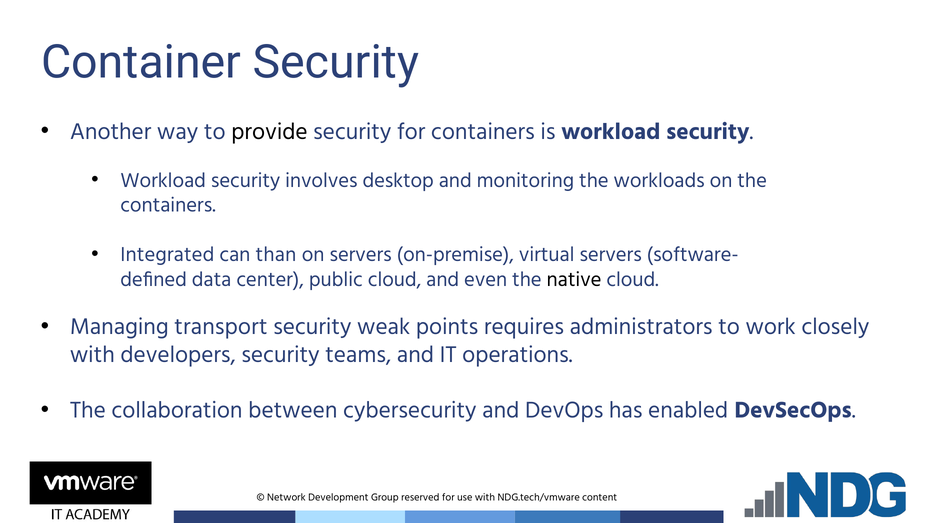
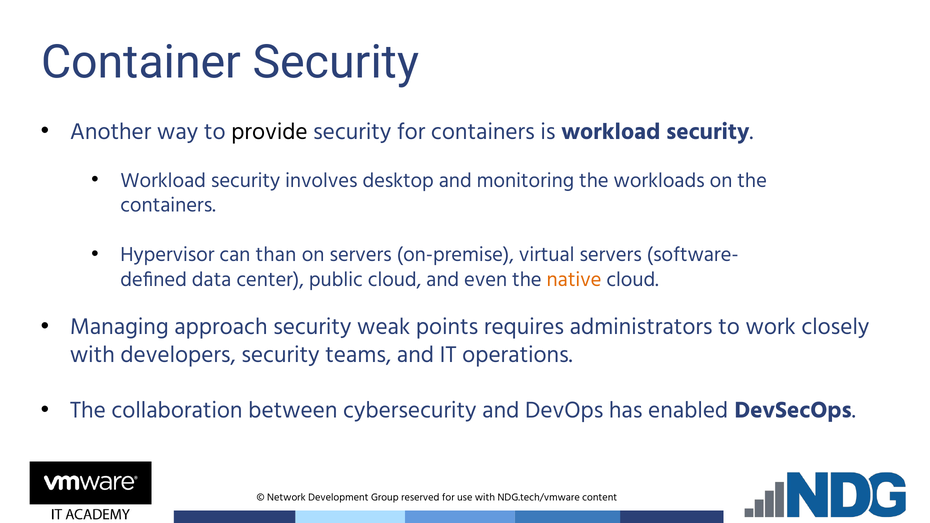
Integrated: Integrated -> Hypervisor
native colour: black -> orange
transport: transport -> approach
